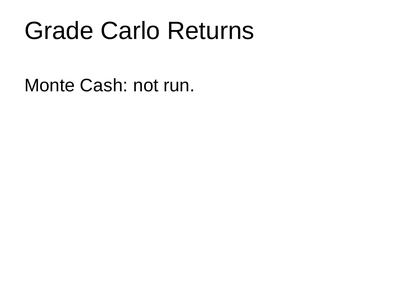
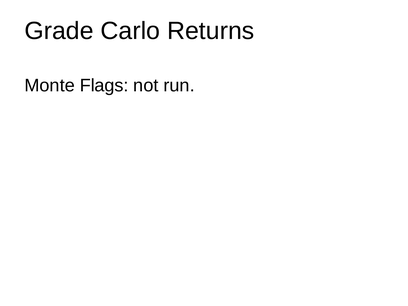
Cash: Cash -> Flags
